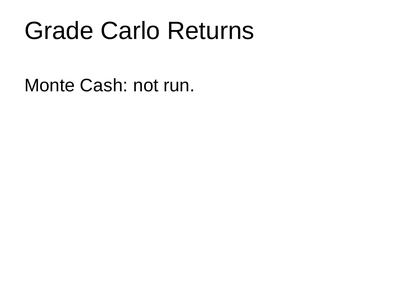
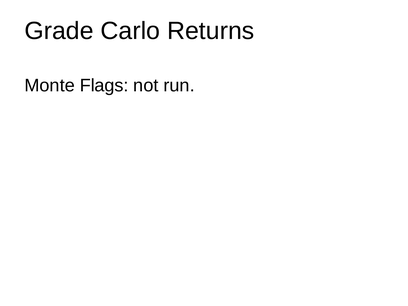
Cash: Cash -> Flags
